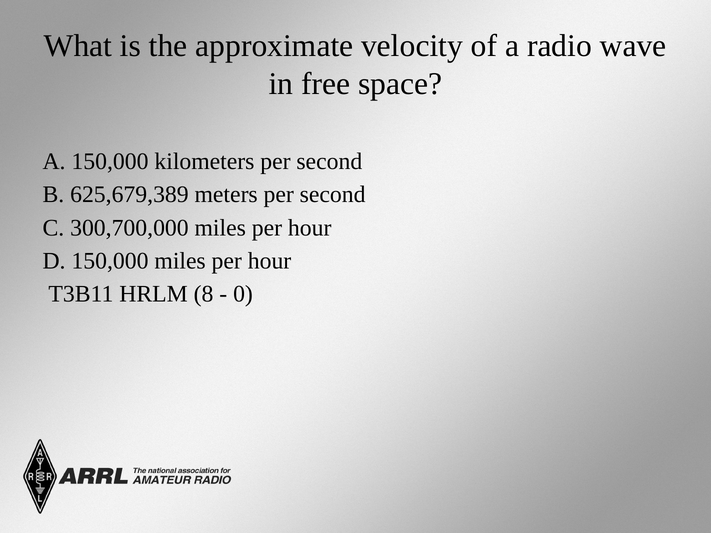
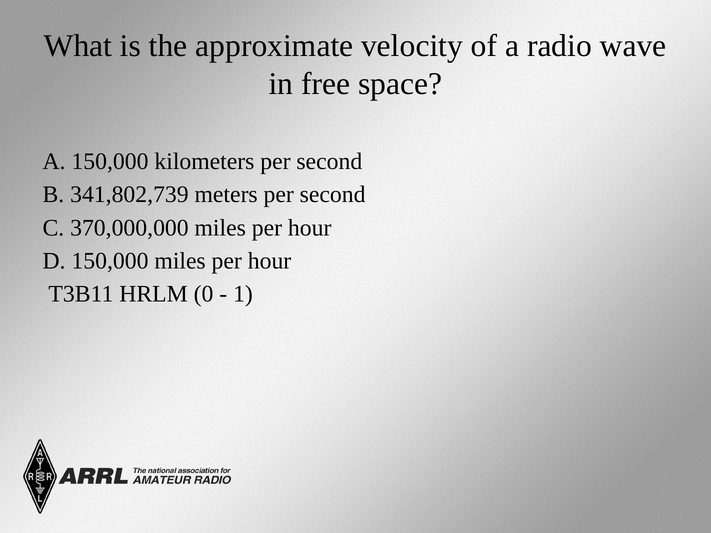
625,679,389: 625,679,389 -> 341,802,739
300,700,000: 300,700,000 -> 370,000,000
8: 8 -> 0
0: 0 -> 1
